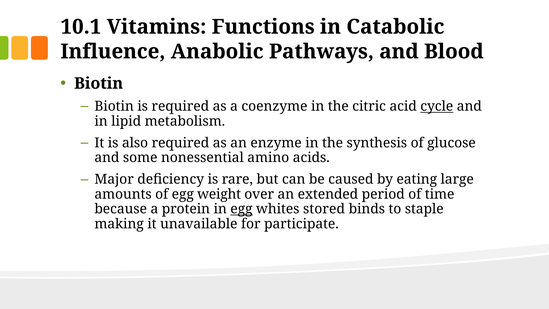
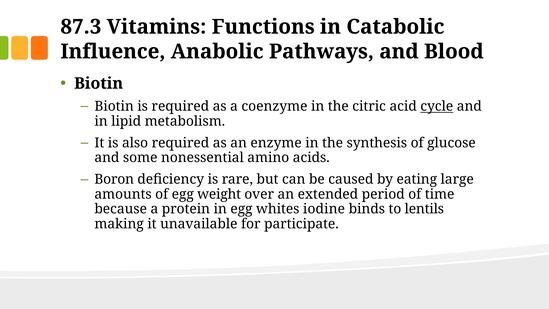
10.1: 10.1 -> 87.3
Major: Major -> Boron
egg at (241, 209) underline: present -> none
stored: stored -> iodine
staple: staple -> lentils
